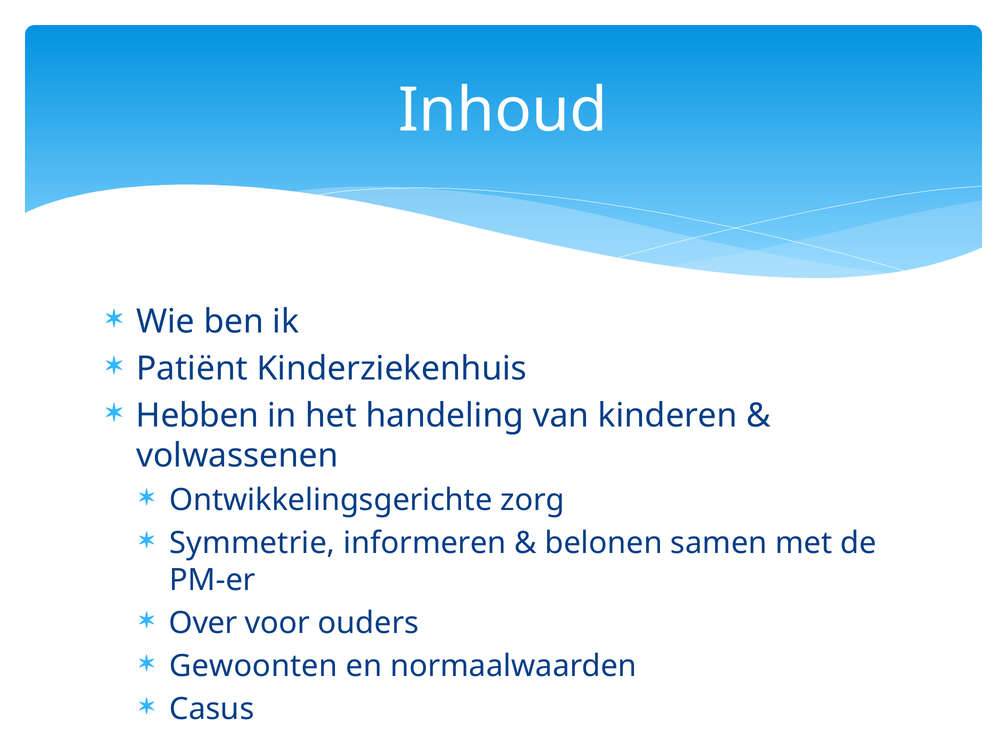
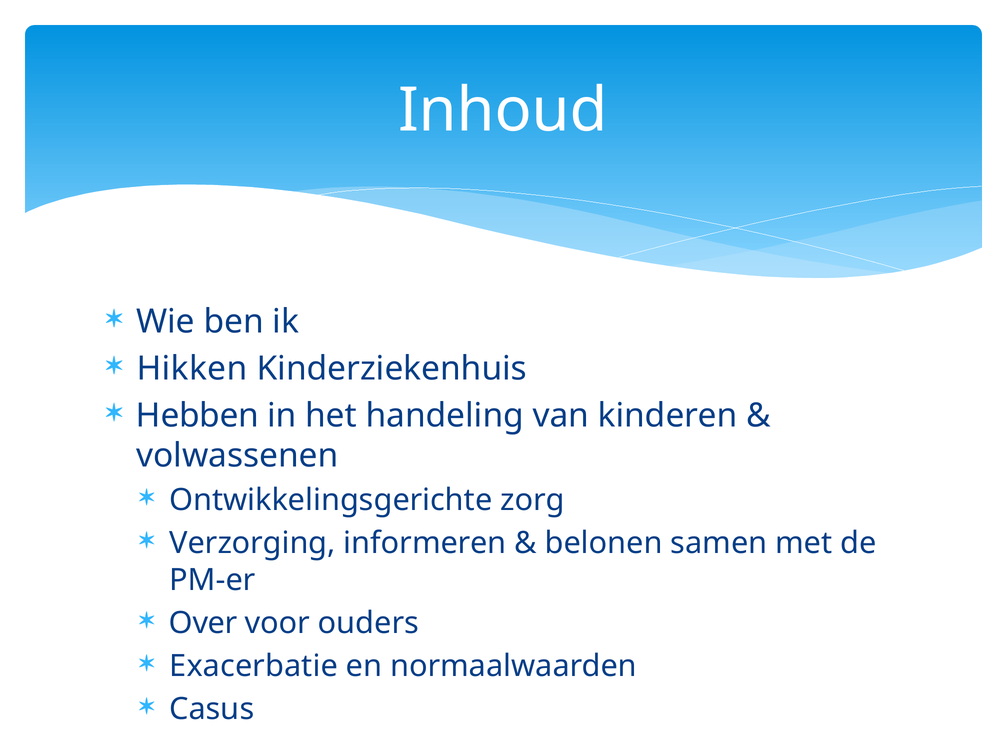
Patiënt: Patiënt -> Hikken
Symmetrie: Symmetrie -> Verzorging
Gewoonten: Gewoonten -> Exacerbatie
